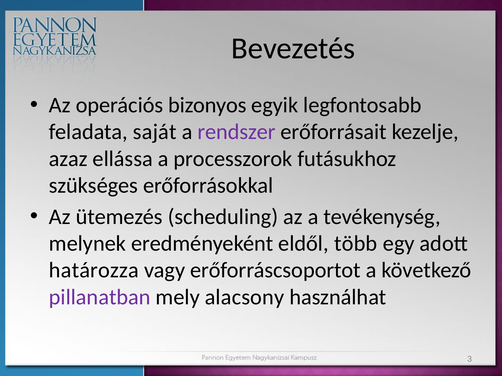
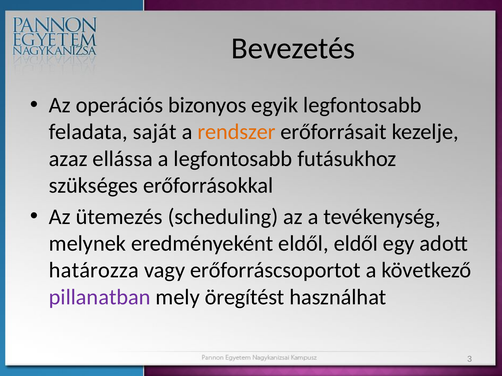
rendszer colour: purple -> orange
a processzorok: processzorok -> legfontosabb
eldől több: több -> eldől
alacsony: alacsony -> öregítést
